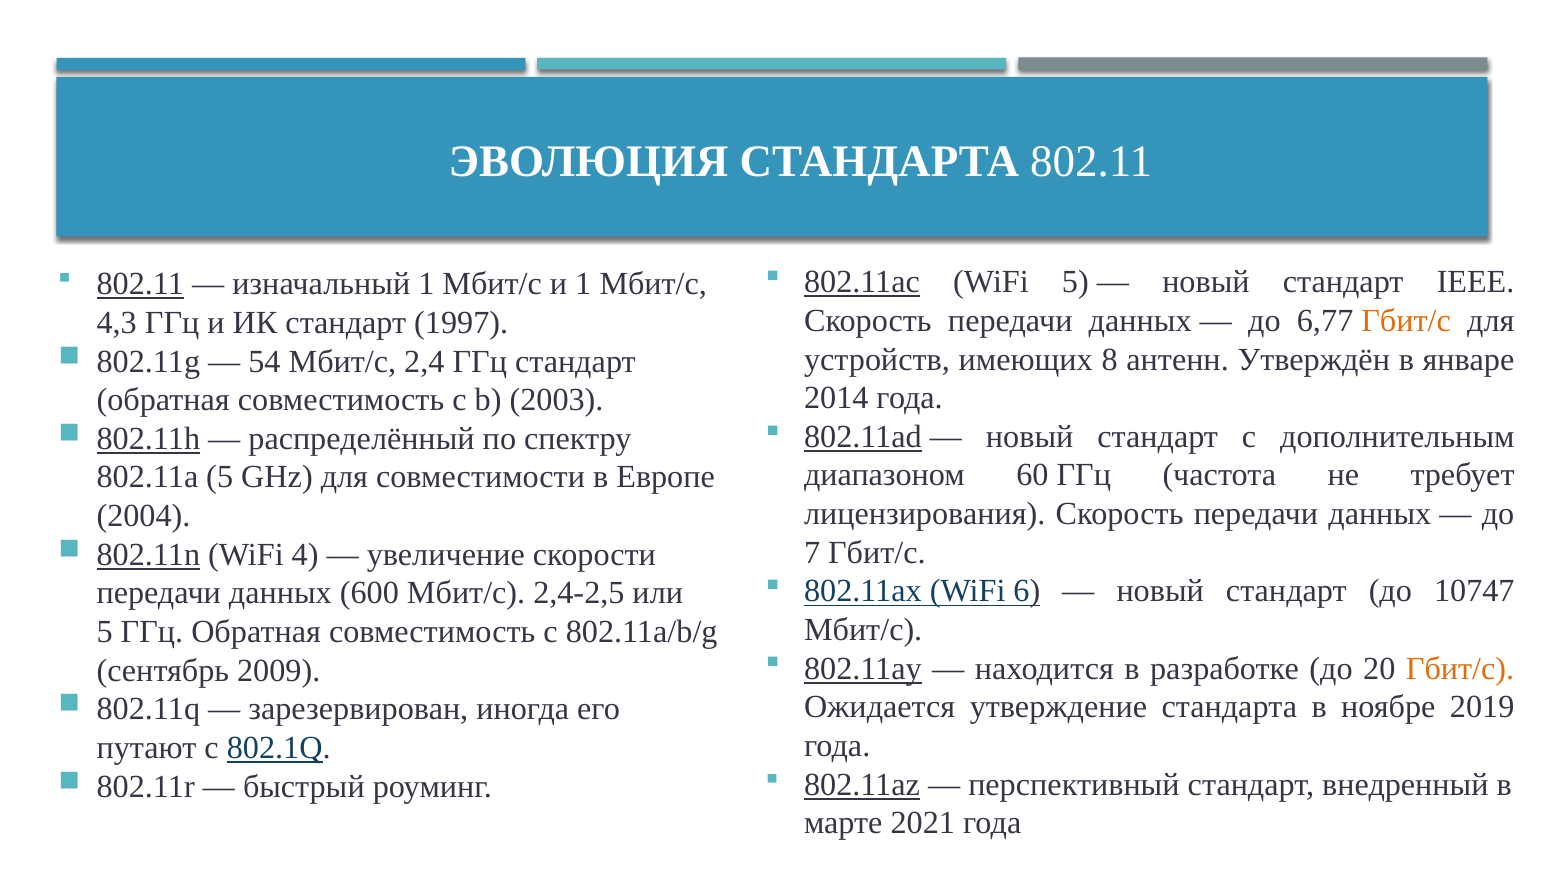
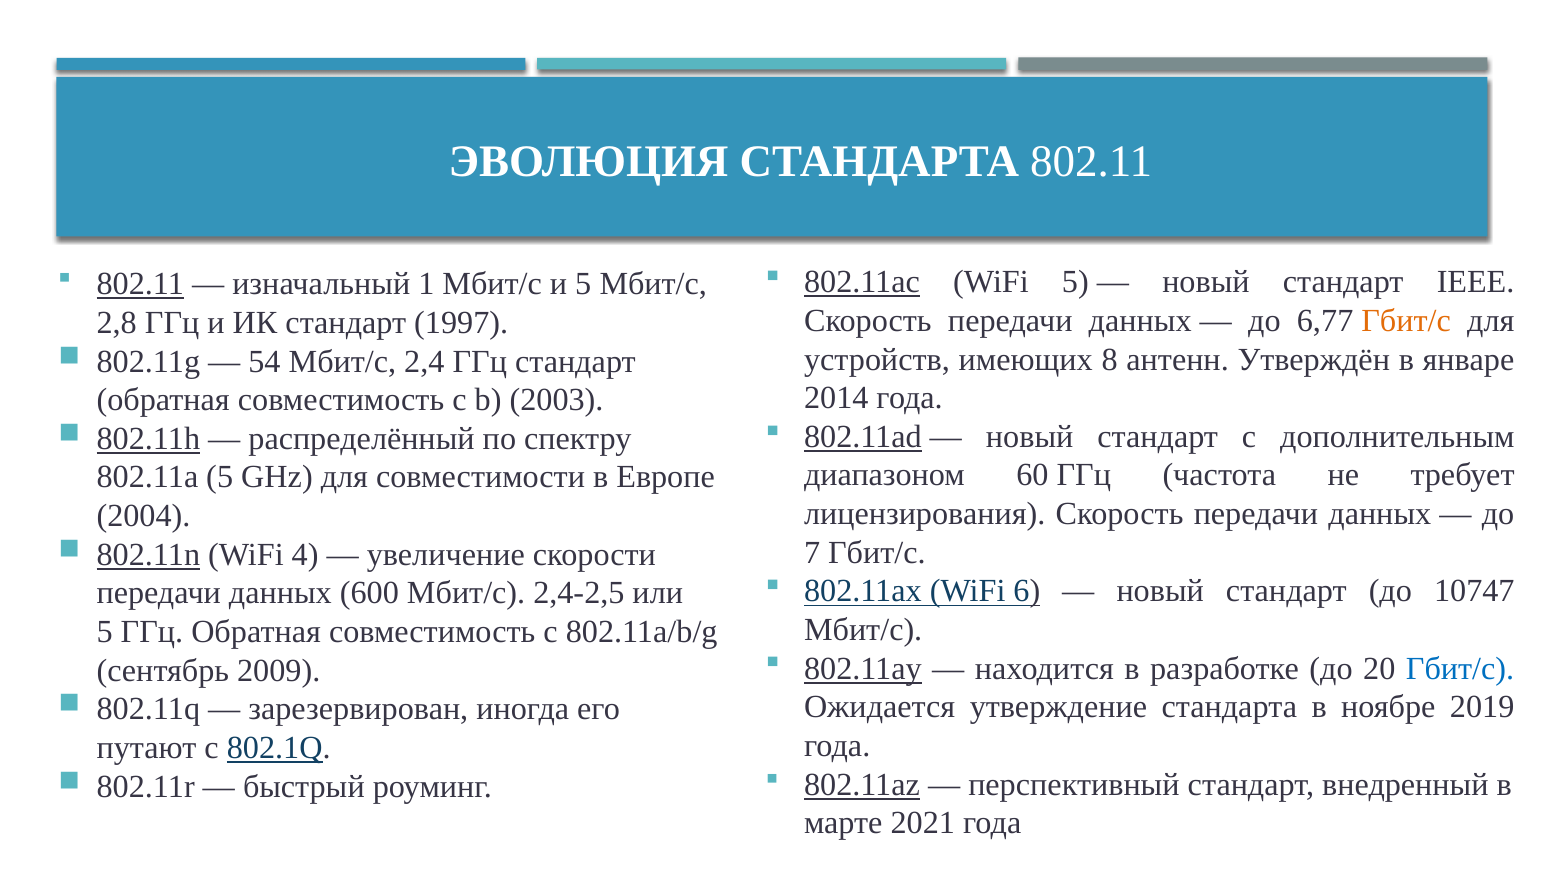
и 1: 1 -> 5
4,3: 4,3 -> 2,8
Гбит/с at (1460, 668) colour: orange -> blue
